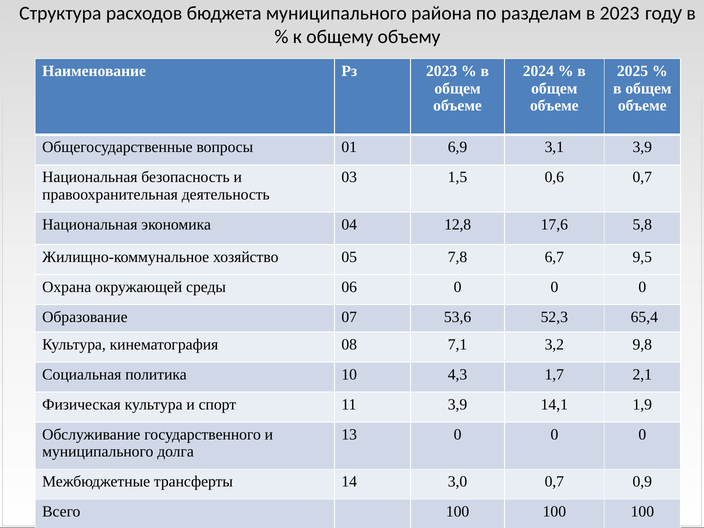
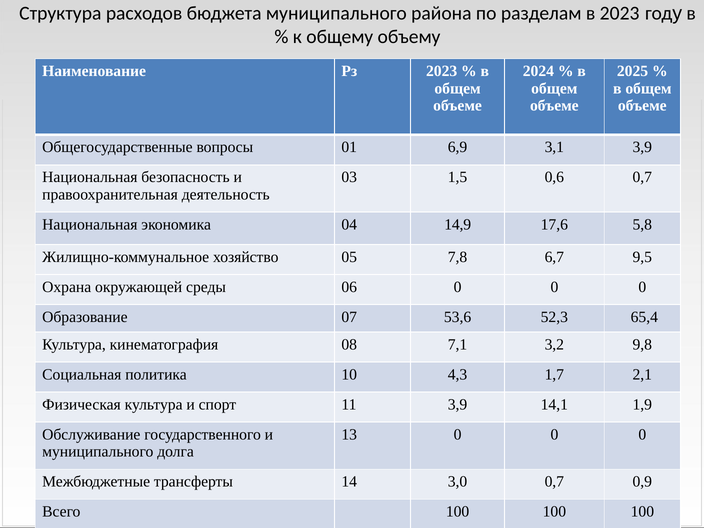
12,8: 12,8 -> 14,9
